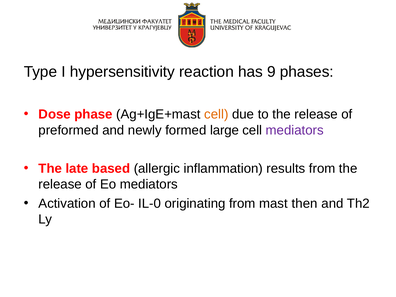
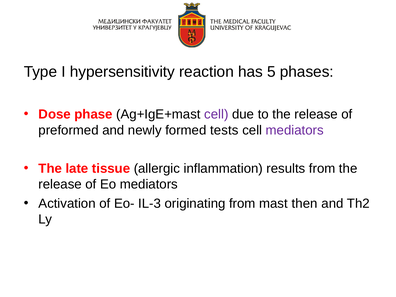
9: 9 -> 5
cell at (216, 114) colour: orange -> purple
large: large -> tests
based: based -> tissue
IL-0: IL-0 -> IL-3
